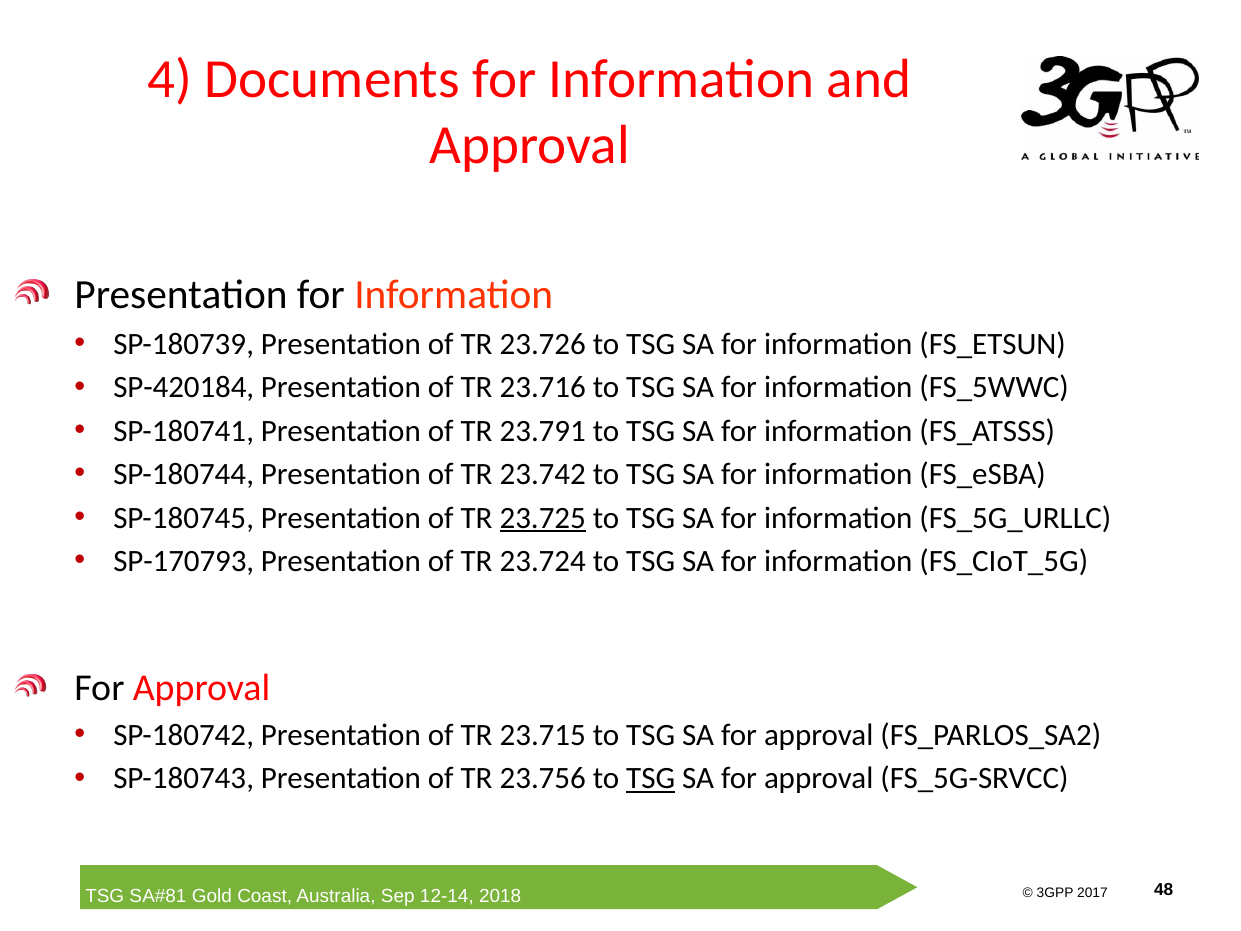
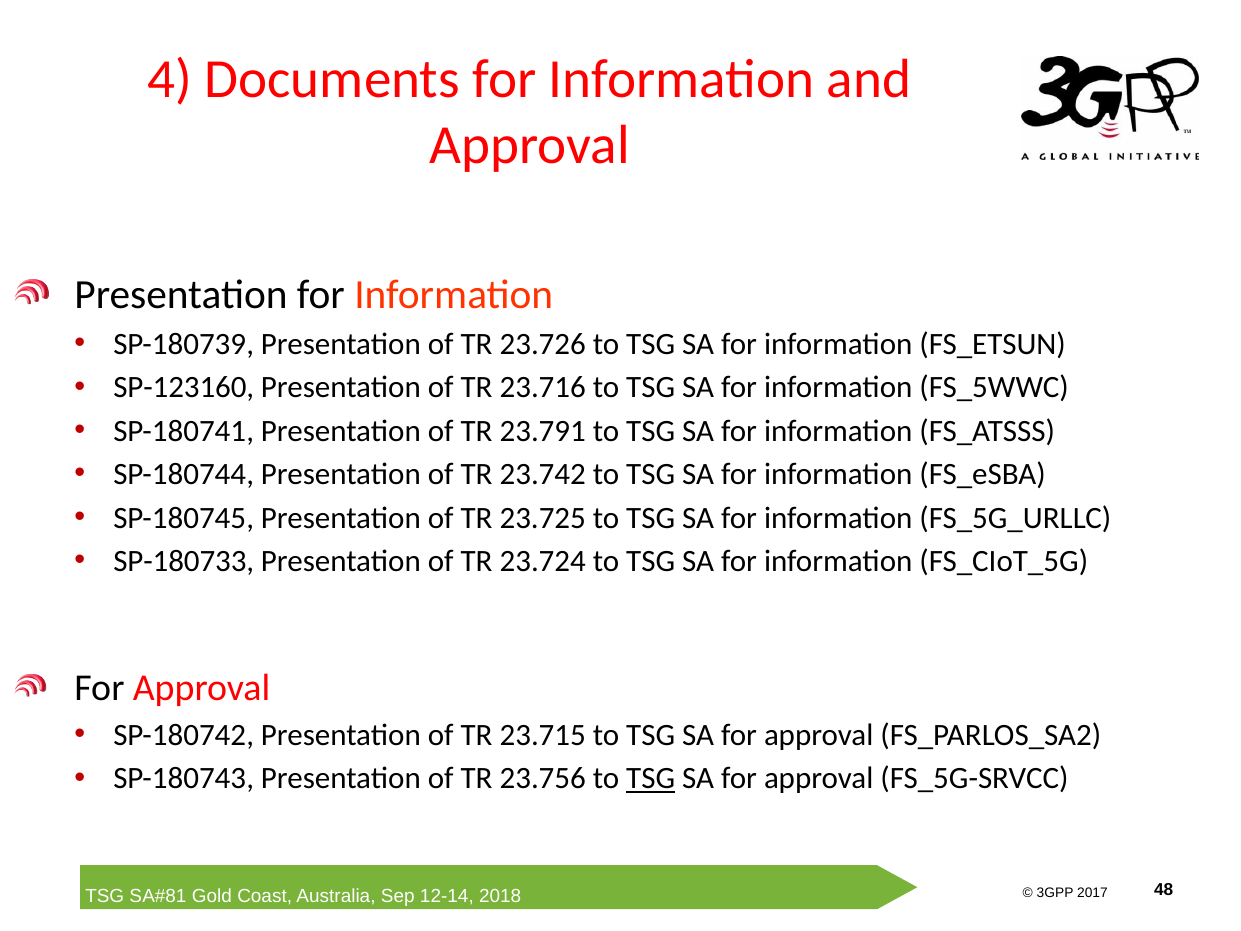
SP-420184: SP-420184 -> SP-123160
23.725 underline: present -> none
SP-170793: SP-170793 -> SP-180733
